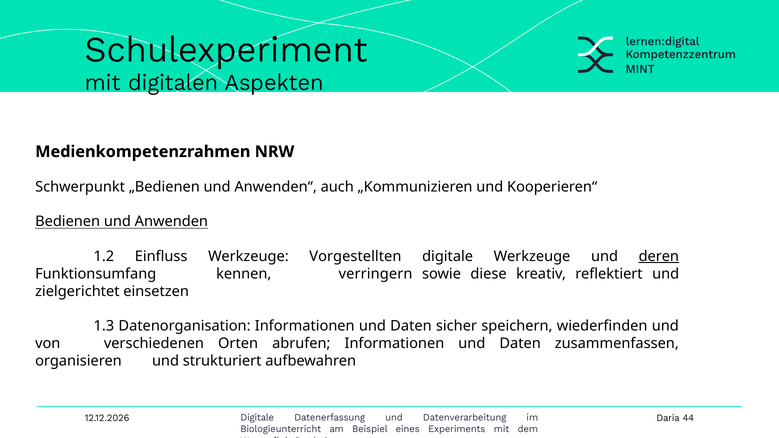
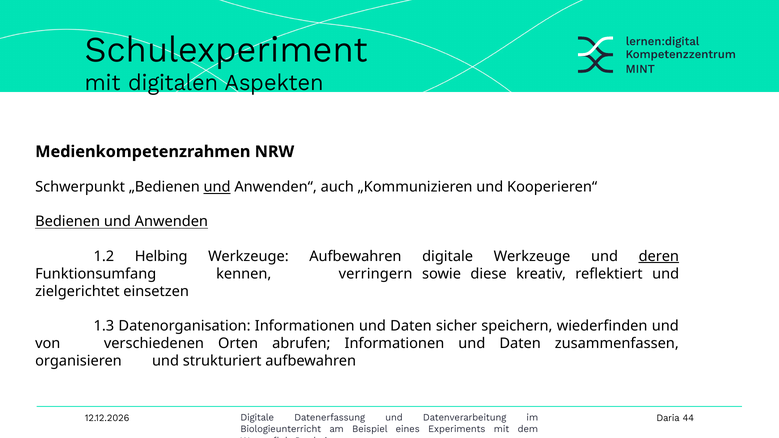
und at (217, 187) underline: none -> present
Einfluss: Einfluss -> Helbing
Werkzeuge Vorgestellten: Vorgestellten -> Aufbewahren
